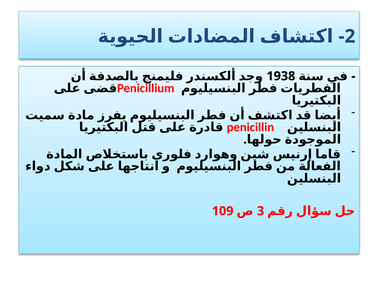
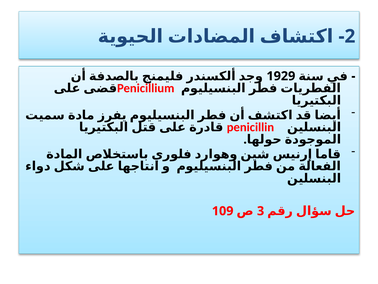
1938: 1938 -> 1929
